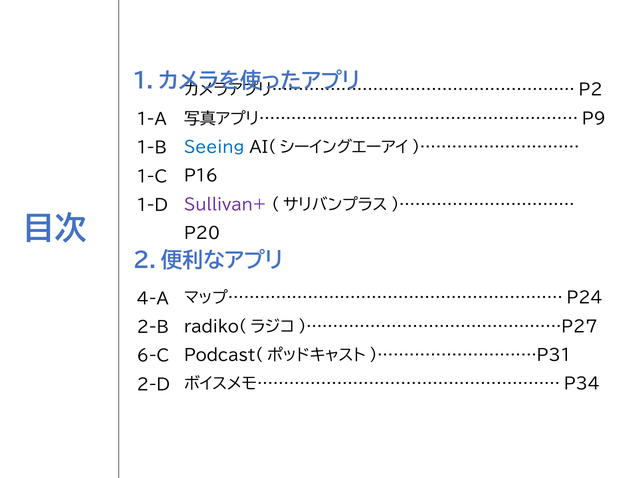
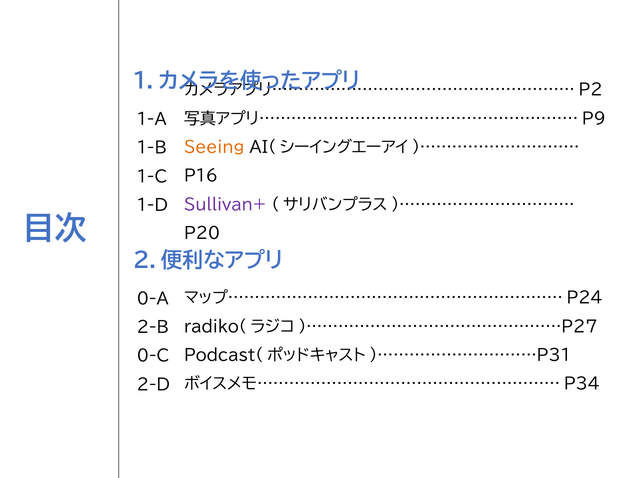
Seeing colour: blue -> orange
4-A: 4-A -> 0-A
6-C: 6-C -> 0-C
